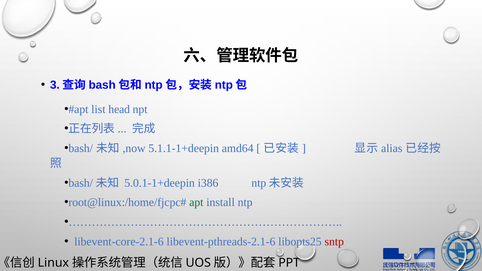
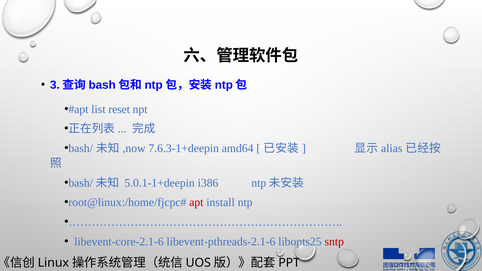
head: head -> reset
5.1.1-1+deepin: 5.1.1-1+deepin -> 7.6.3-1+deepin
apt colour: green -> red
